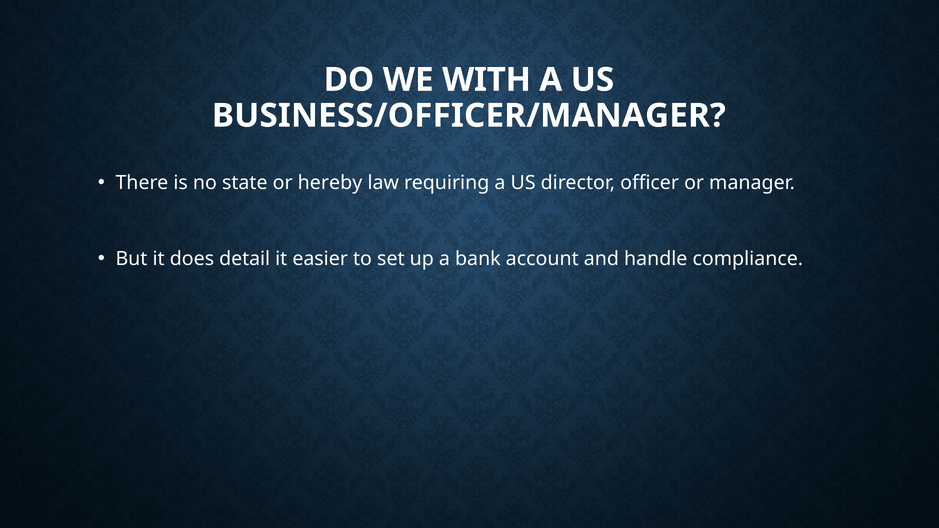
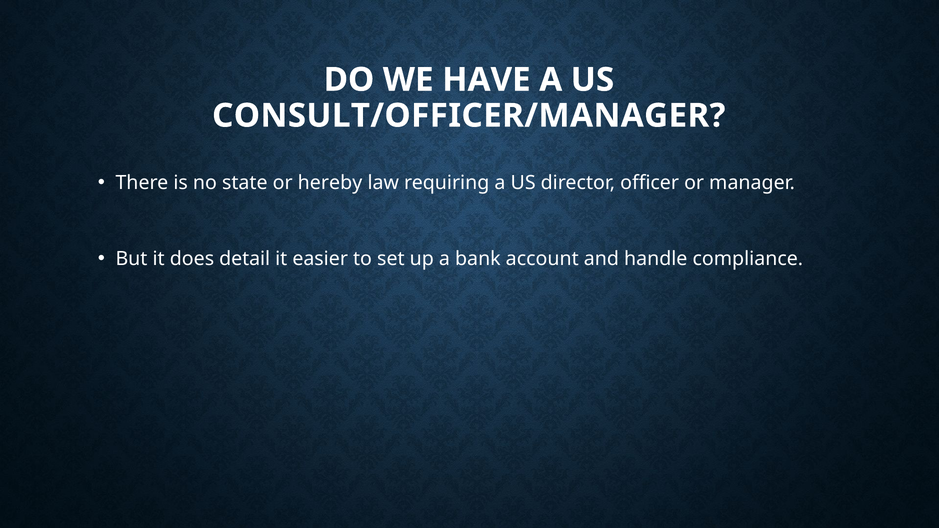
WITH: WITH -> HAVE
BUSINESS/OFFICER/MANAGER: BUSINESS/OFFICER/MANAGER -> CONSULT/OFFICER/MANAGER
